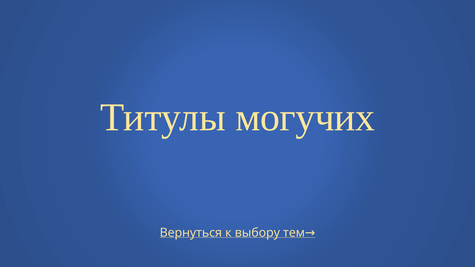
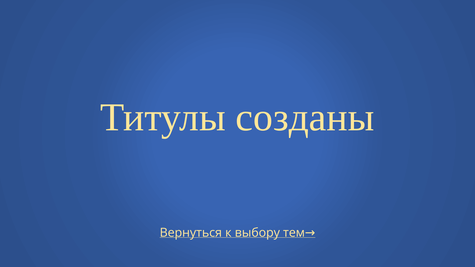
могучих: могучих -> созданы
